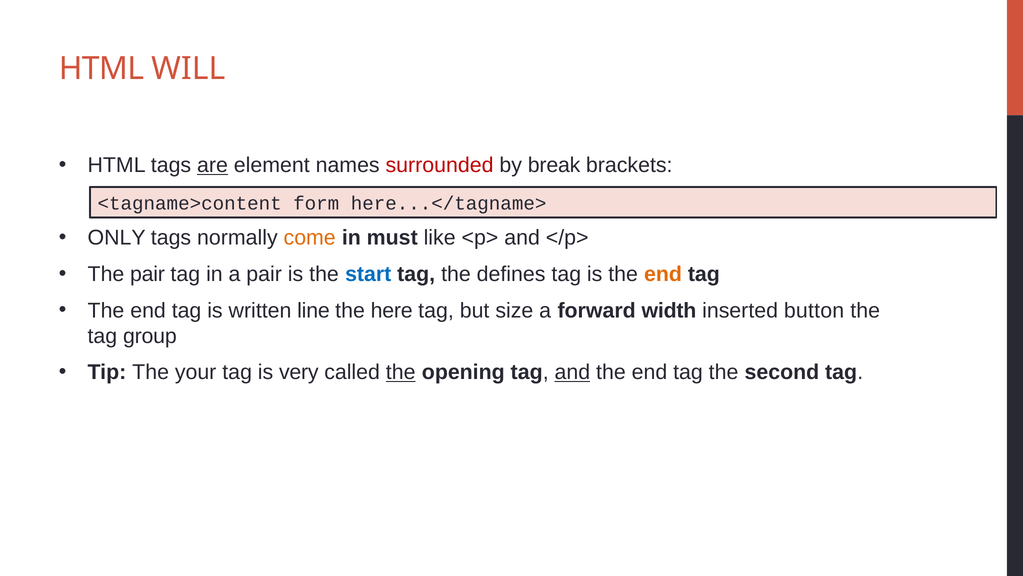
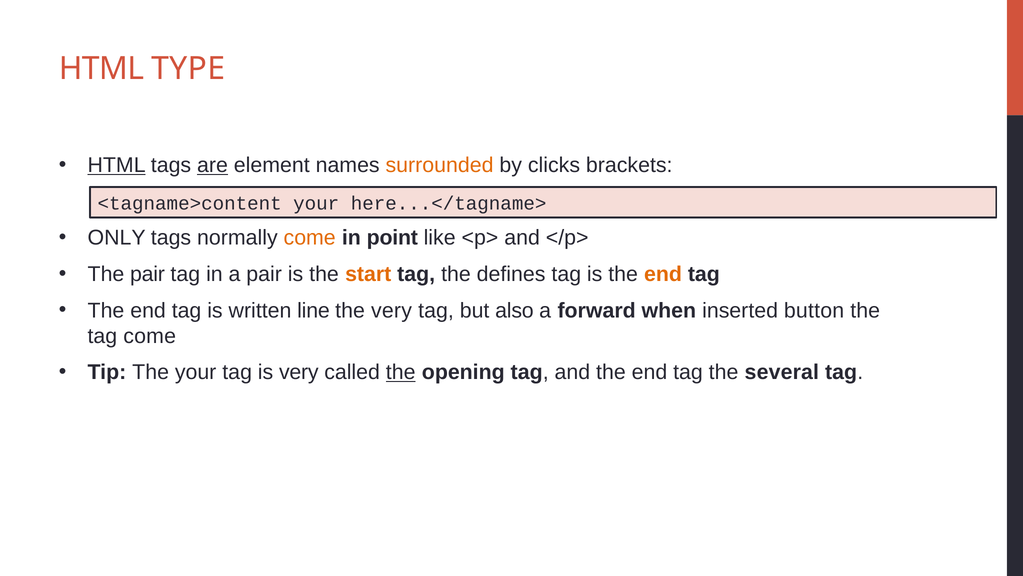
WILL: WILL -> TYPE
HTML at (117, 165) underline: none -> present
surrounded colour: red -> orange
break: break -> clicks
<tagname>content form: form -> your
must: must -> point
start colour: blue -> orange
the here: here -> very
size: size -> also
width: width -> when
tag group: group -> come
and at (572, 372) underline: present -> none
second: second -> several
